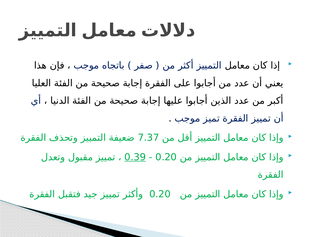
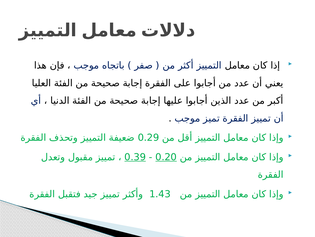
7.37: 7.37 -> 0.29
0.20 at (166, 157) underline: none -> present
0.20 at (160, 193): 0.20 -> 1.43
